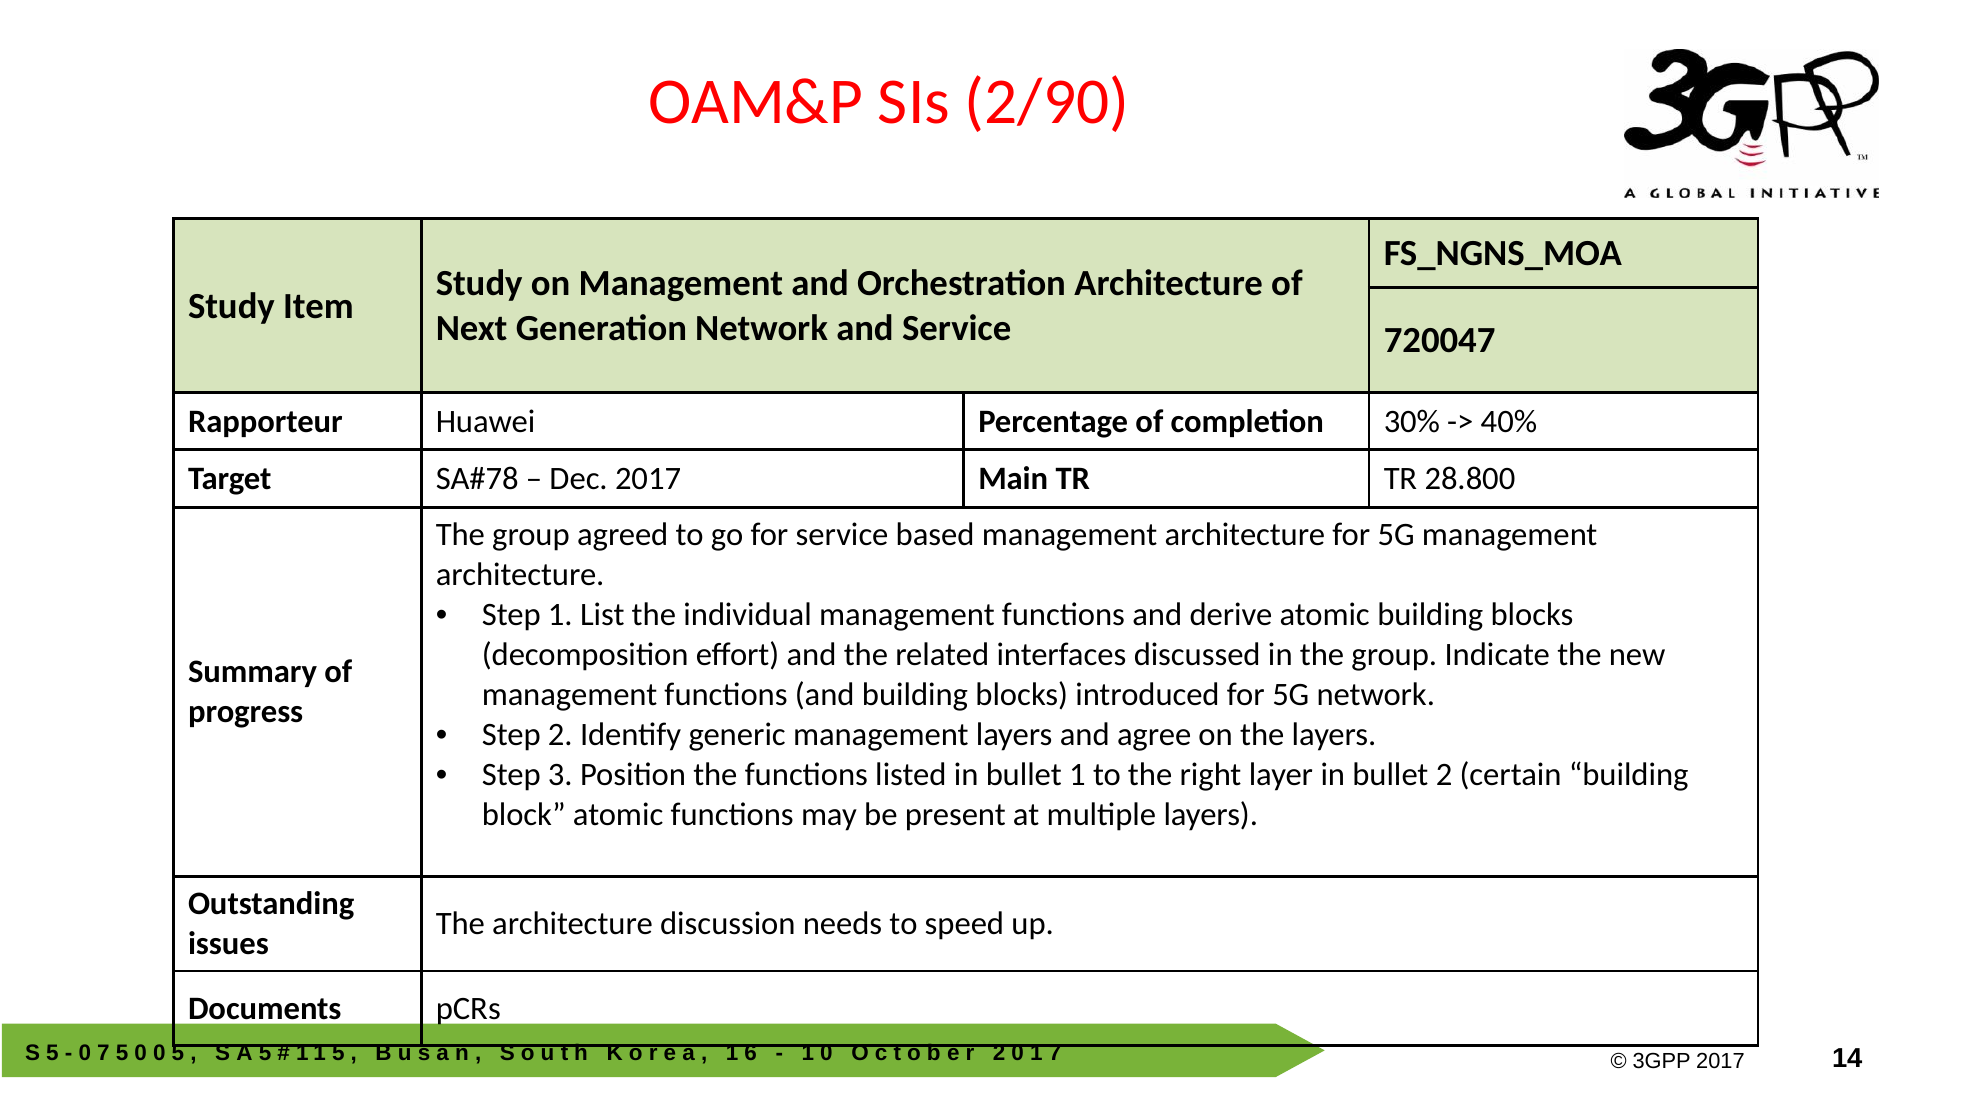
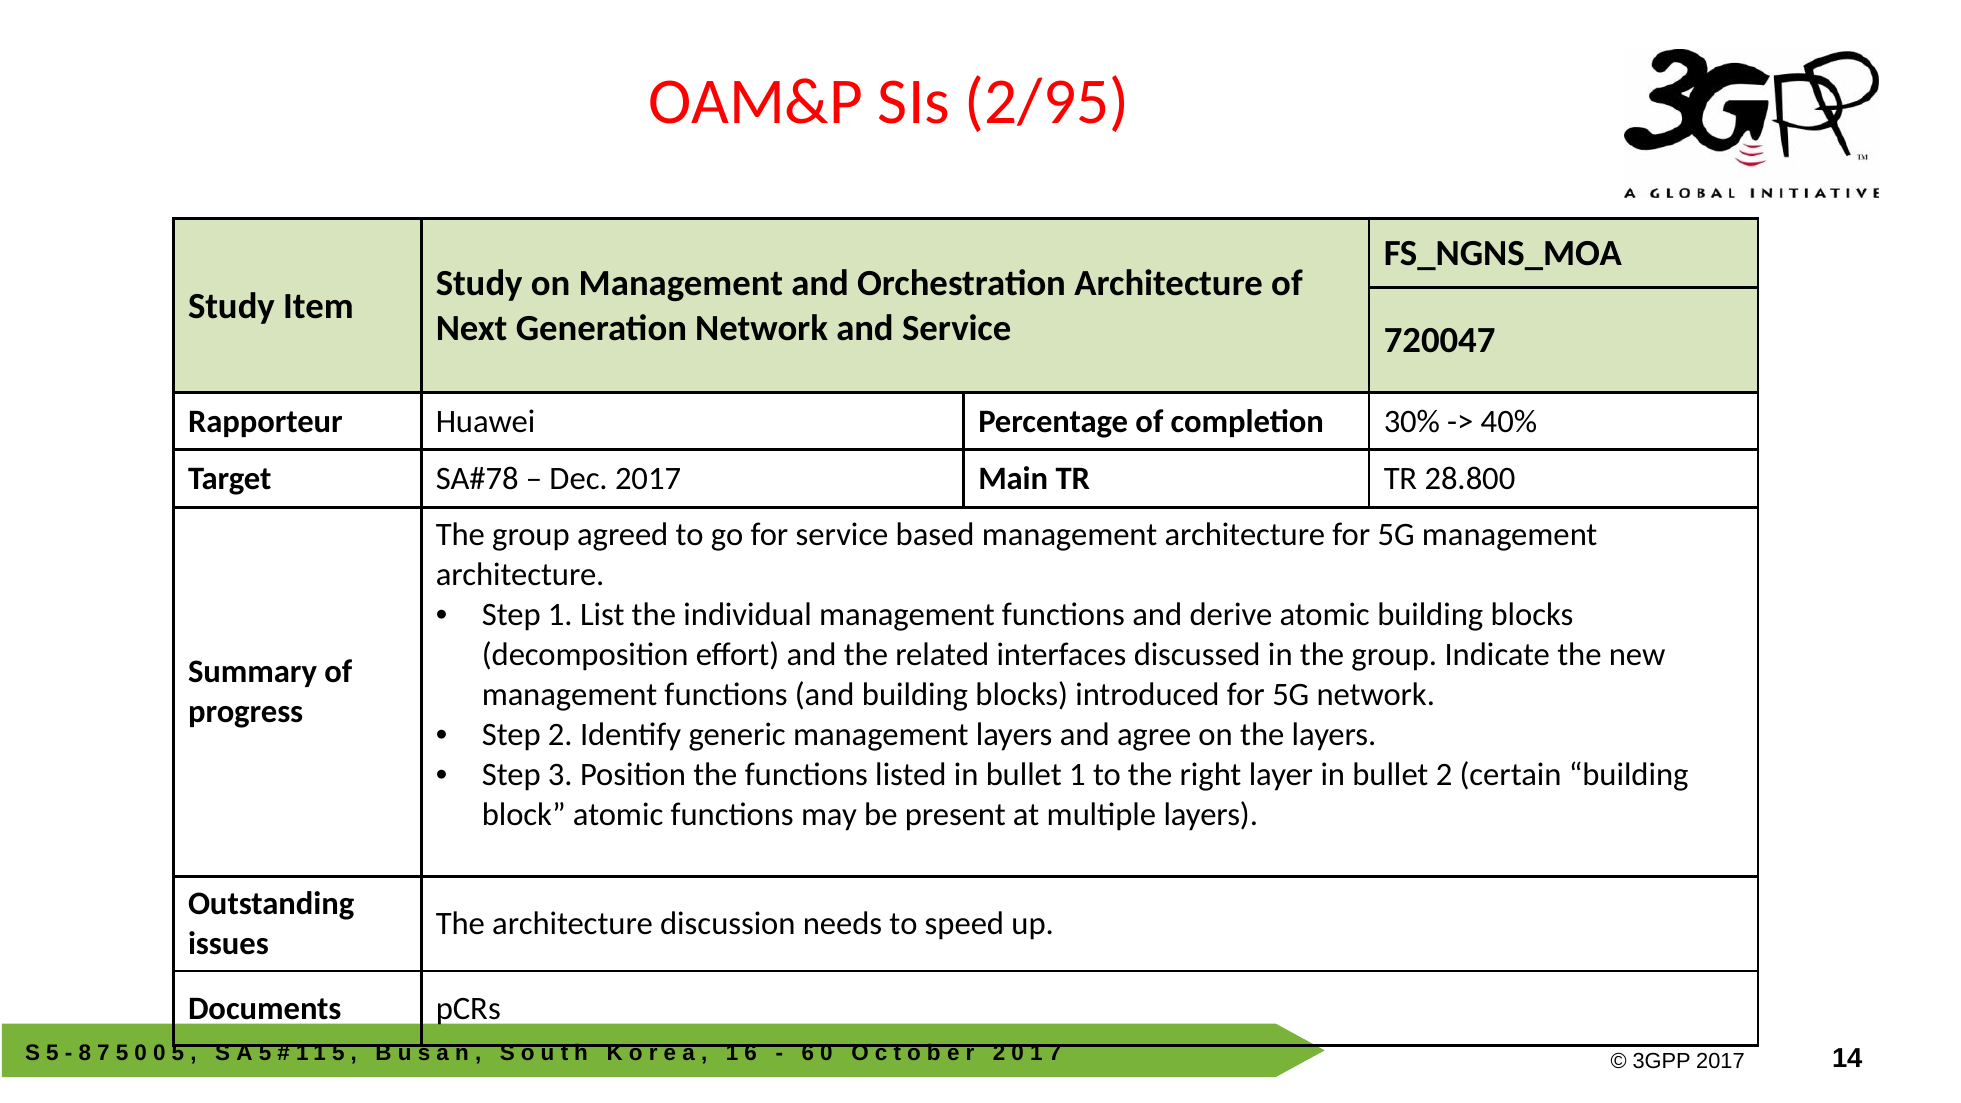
2/90: 2/90 -> 2/95
0 at (85, 1053): 0 -> 8
1 at (808, 1053): 1 -> 6
